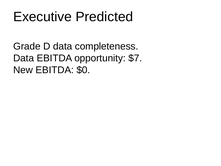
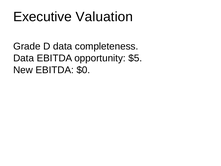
Predicted: Predicted -> Valuation
$7: $7 -> $5
